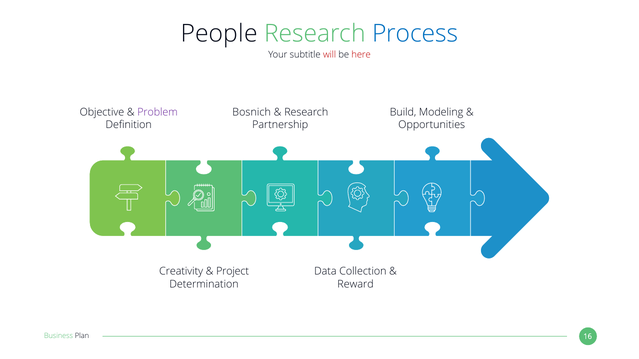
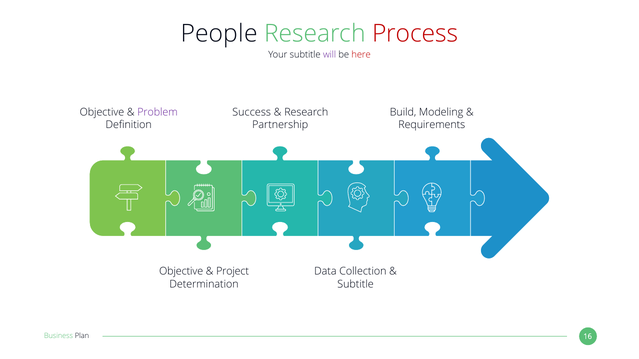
Process colour: blue -> red
will colour: red -> purple
Bosnich: Bosnich -> Success
Opportunities: Opportunities -> Requirements
Creativity at (181, 272): Creativity -> Objective
Reward at (356, 284): Reward -> Subtitle
